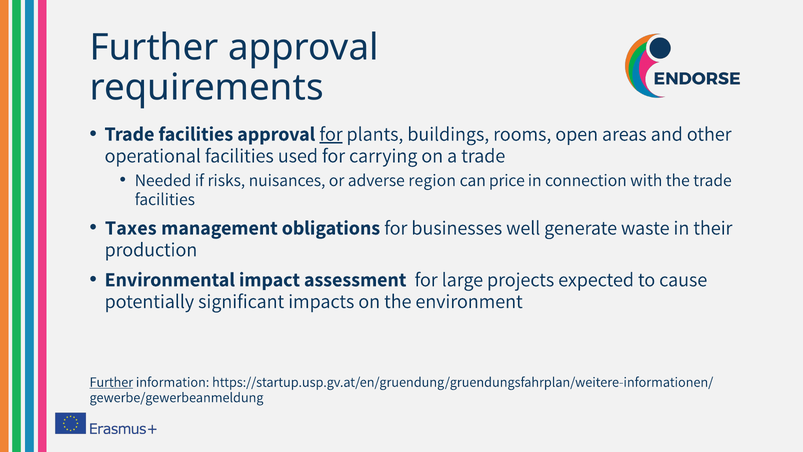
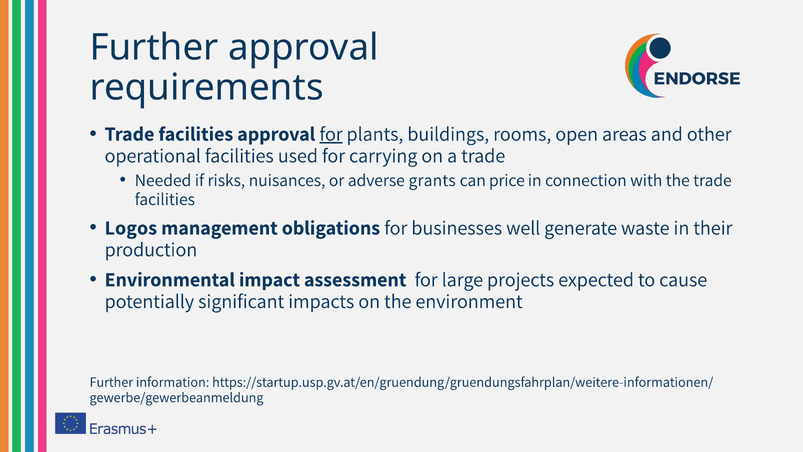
region: region -> grants
Taxes: Taxes -> Logos
Further at (111, 382) underline: present -> none
